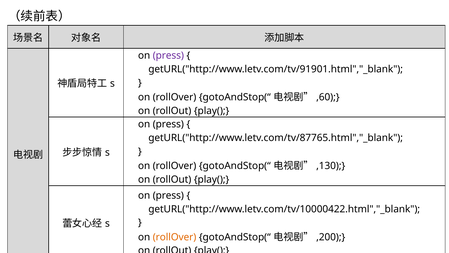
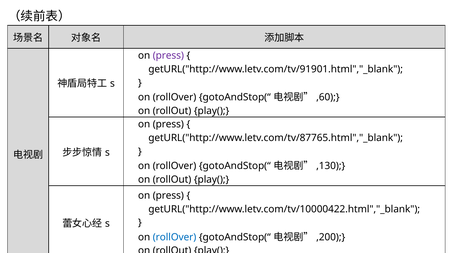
rollOver at (175, 237) colour: orange -> blue
